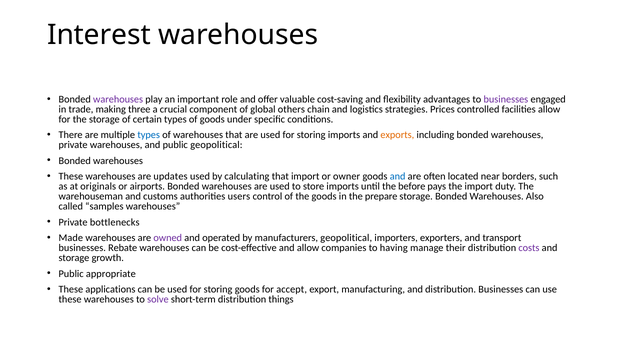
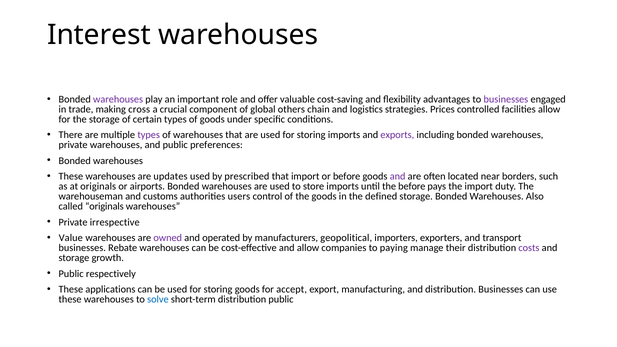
three: three -> cross
types at (149, 135) colour: blue -> purple
exports colour: orange -> purple
public geopolitical: geopolitical -> preferences
calculating: calculating -> prescribed
or owner: owner -> before
and at (398, 177) colour: blue -> purple
prepare: prepare -> defined
called samples: samples -> originals
bottlenecks: bottlenecks -> irrespective
Made: Made -> Value
having: having -> paying
appropriate: appropriate -> respectively
solve colour: purple -> blue
distribution things: things -> public
